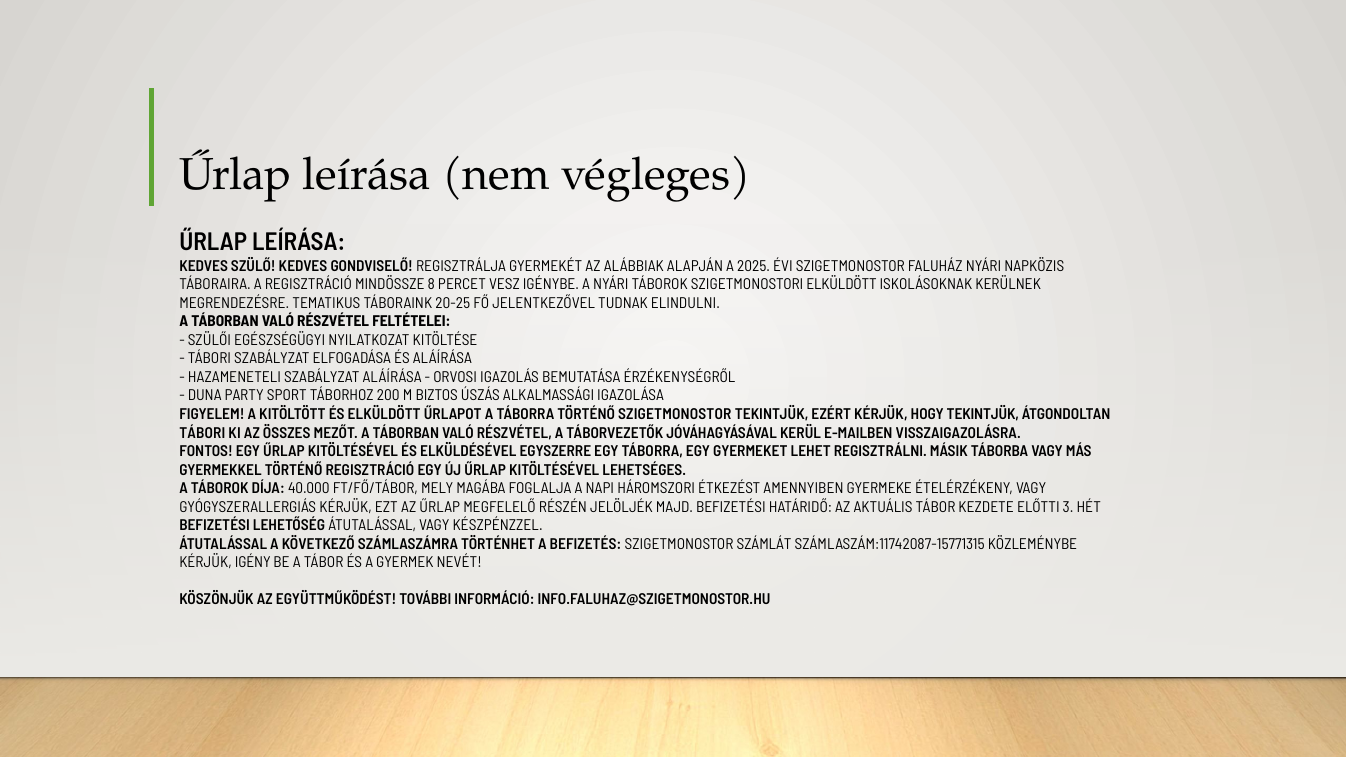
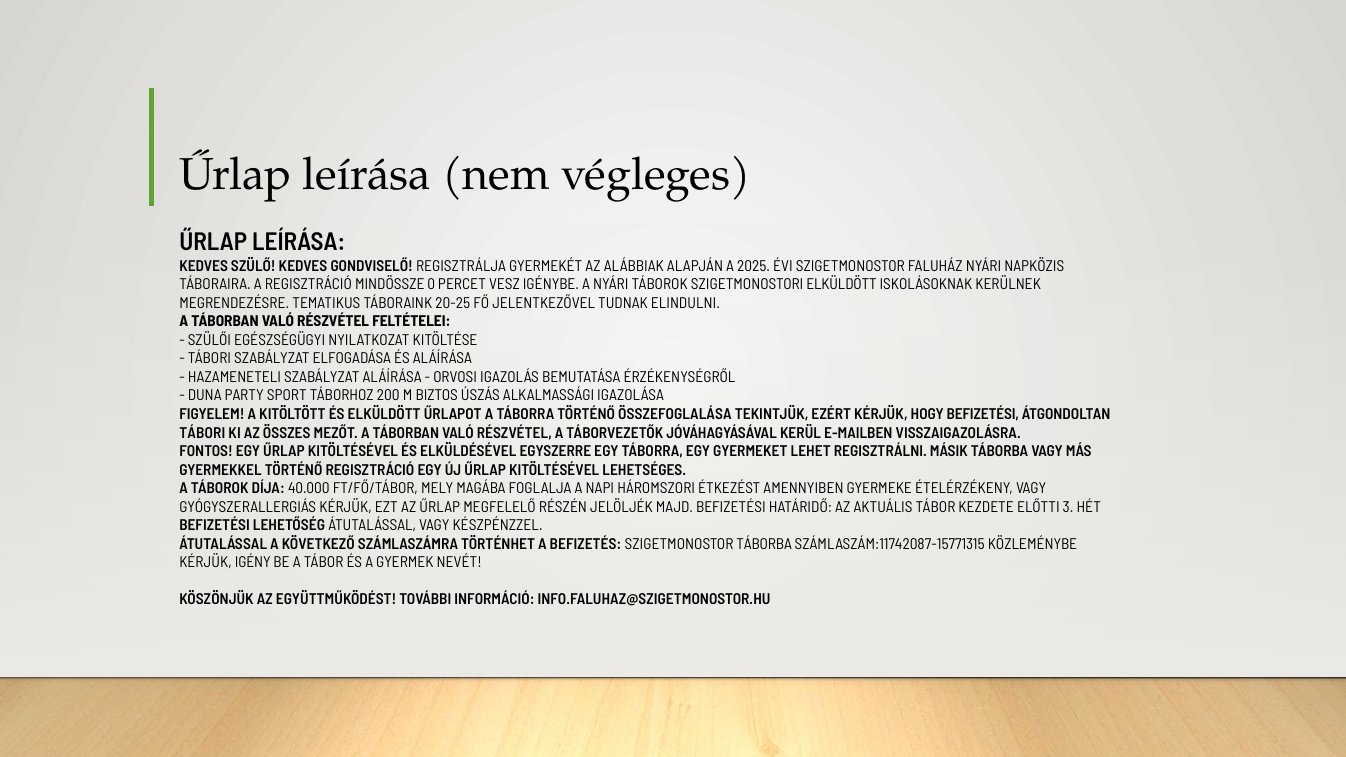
8: 8 -> 0
TÖRTÉNŐ SZIGETMONOSTOR: SZIGETMONOSTOR -> ÖSSZEFOGLALÁSA
HOGY TEKINTJÜK: TEKINTJÜK -> BEFIZETÉSI
SZIGETMONOSTOR SZÁMLÁT: SZÁMLÁT -> TÁBORBA
